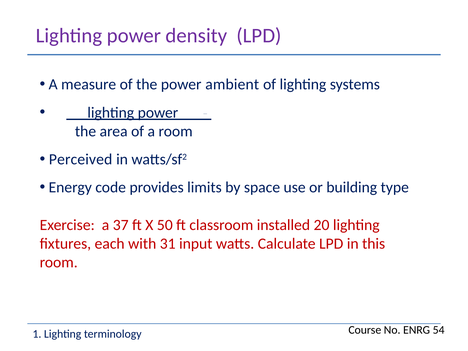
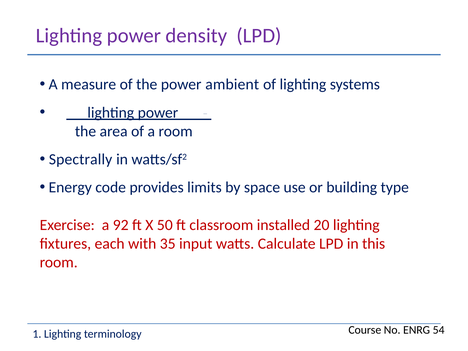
Perceived: Perceived -> Spectrally
37: 37 -> 92
31: 31 -> 35
